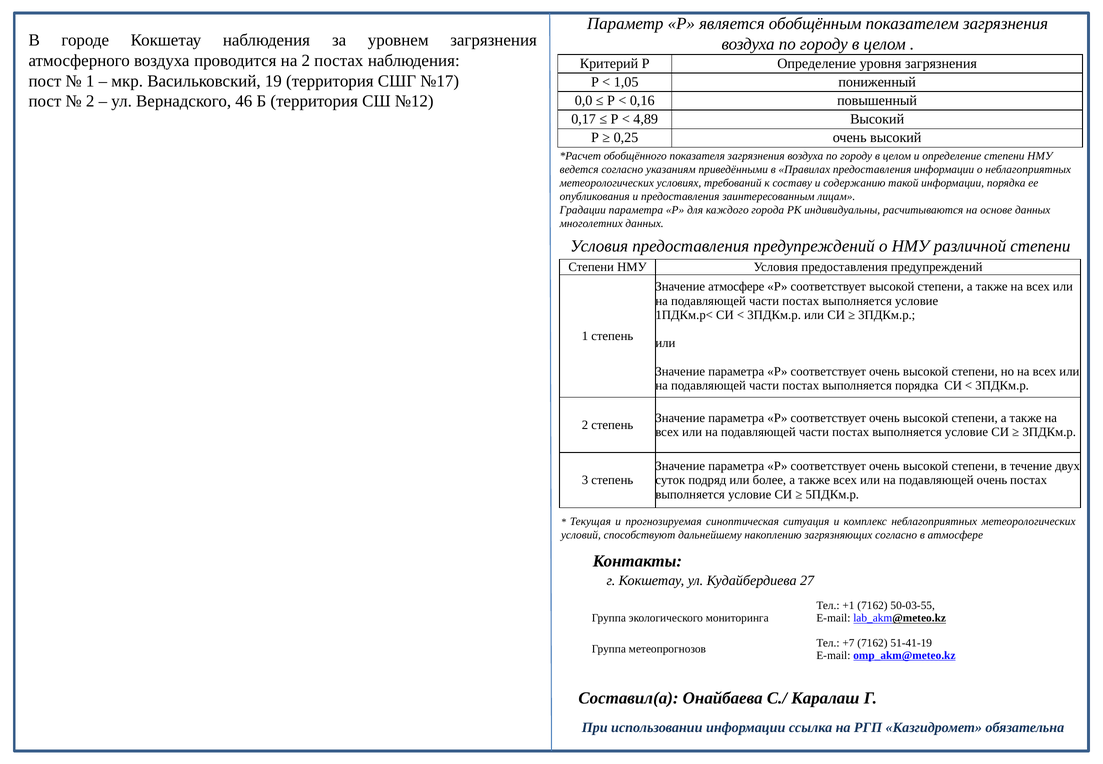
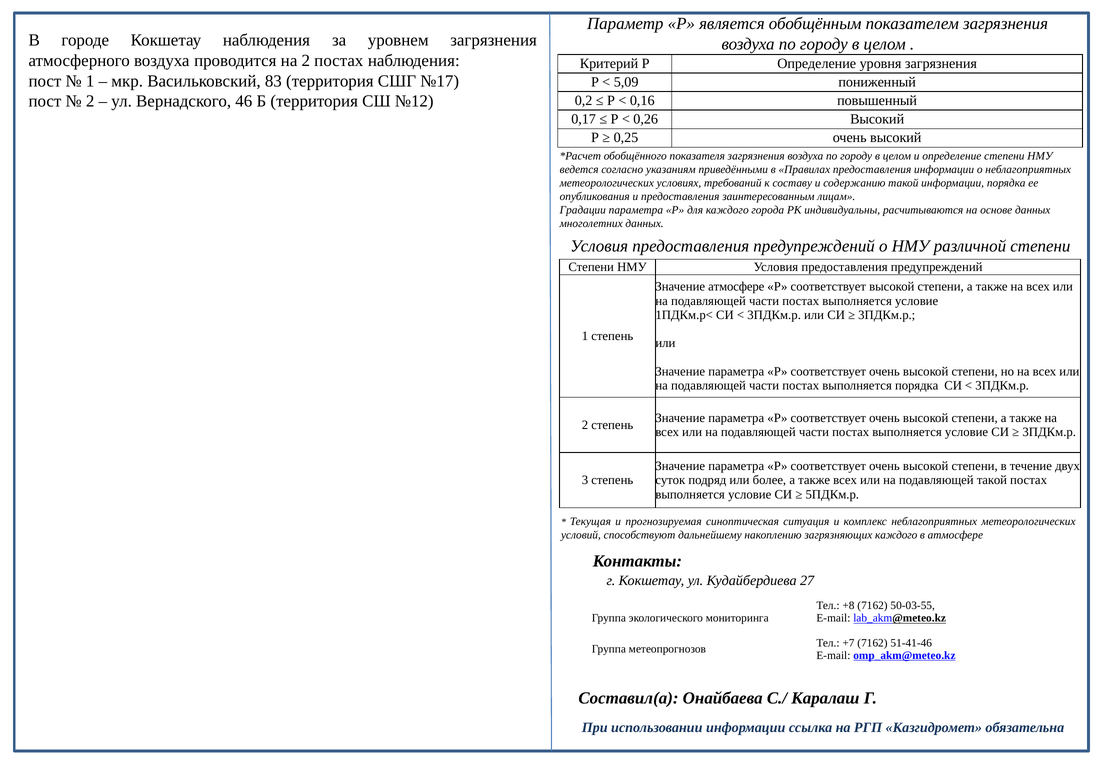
19: 19 -> 83
1,05: 1,05 -> 5,09
0,0: 0,0 -> 0,2
4,89: 4,89 -> 0,26
подавляющей очень: очень -> такой
загрязняющих согласно: согласно -> каждого
+1: +1 -> +8
51-41-19: 51-41-19 -> 51-41-46
